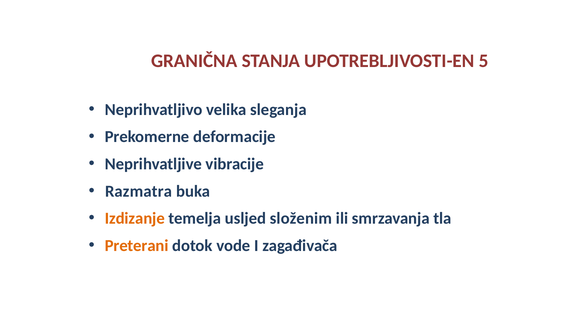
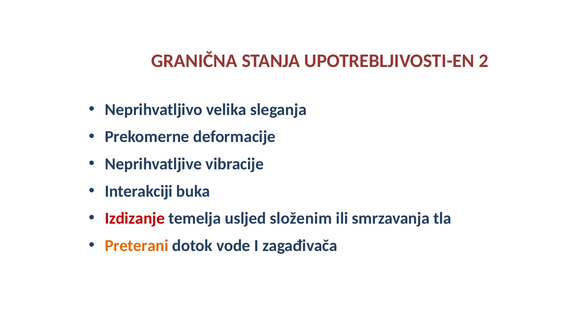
5: 5 -> 2
Razmatra: Razmatra -> Interakciji
Izdizanje colour: orange -> red
